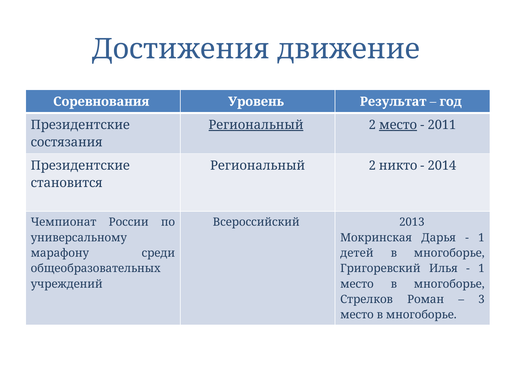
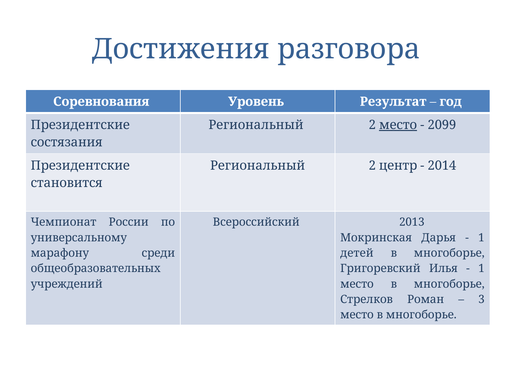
движение: движение -> разговора
Региональный at (256, 125) underline: present -> none
2011: 2011 -> 2099
никто: никто -> центр
